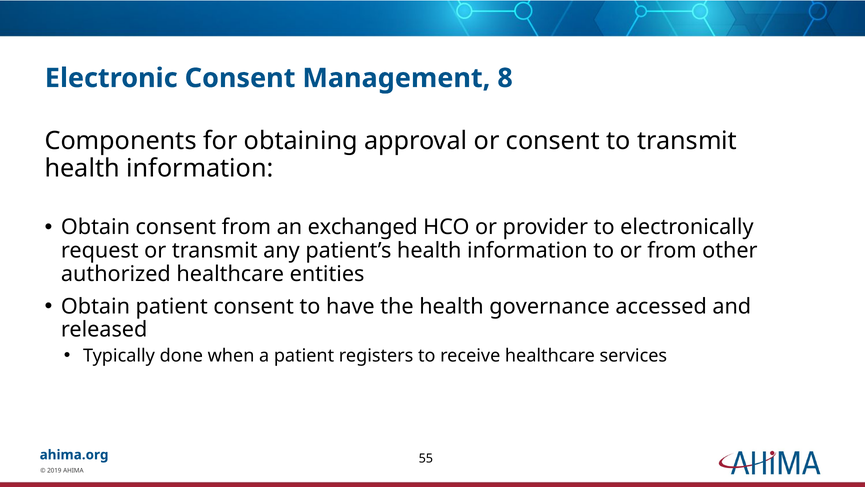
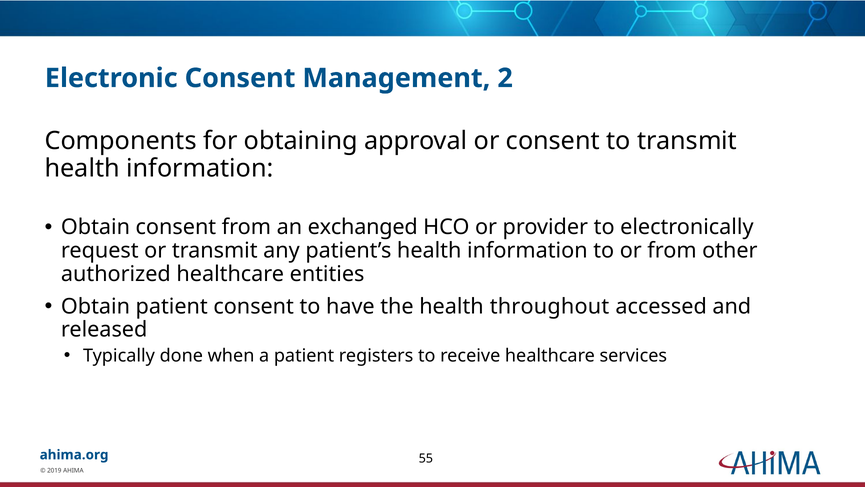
8: 8 -> 2
governance: governance -> throughout
